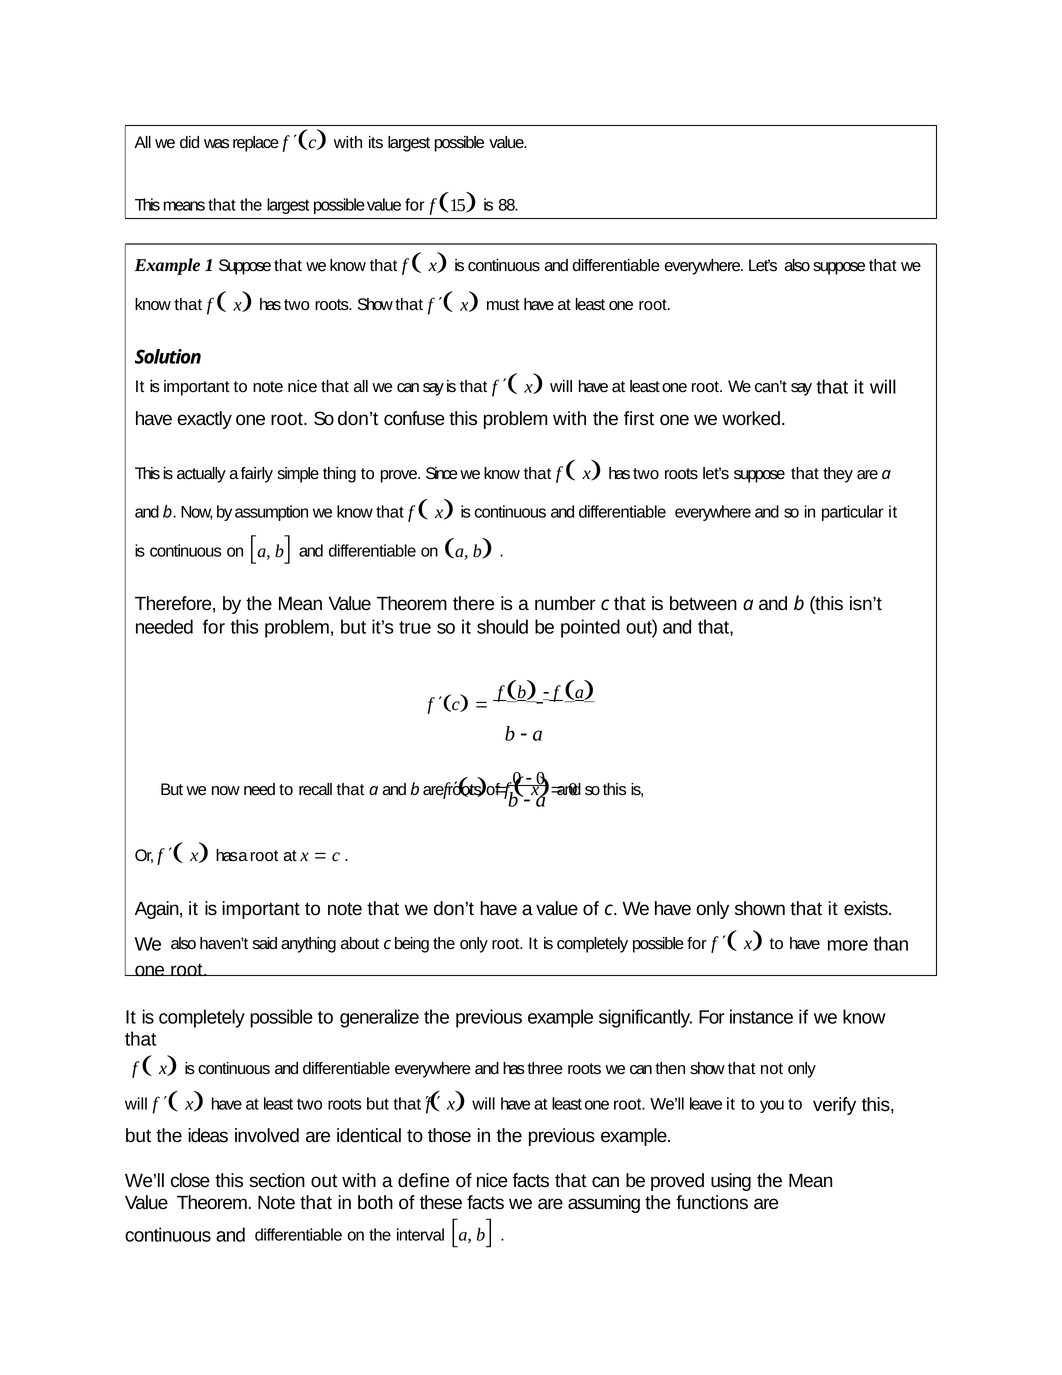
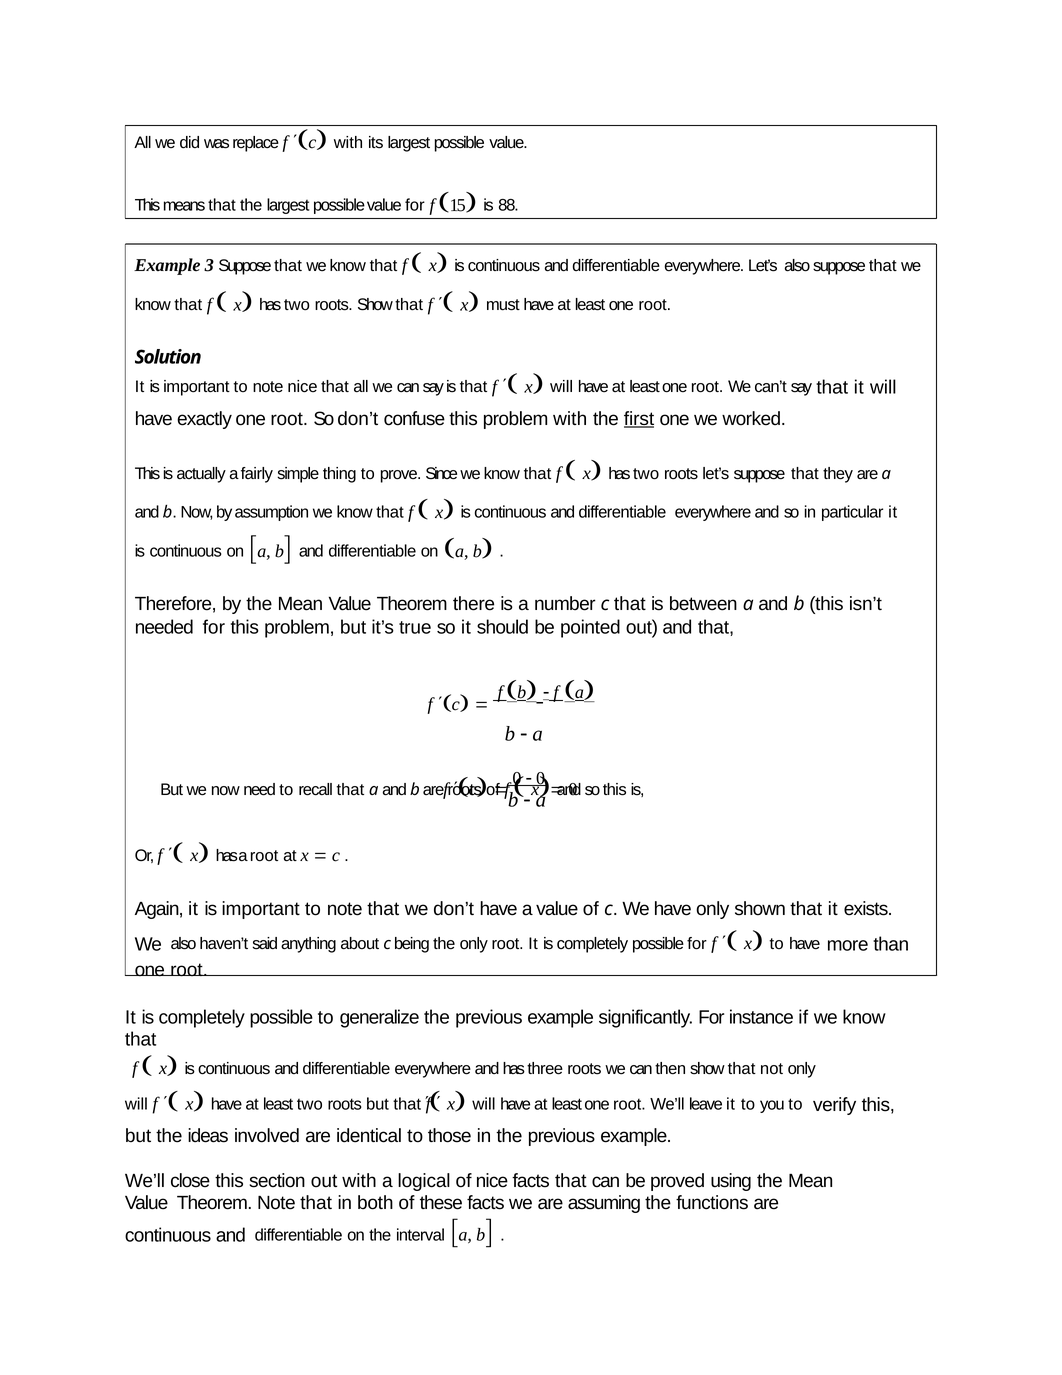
1: 1 -> 3
first underline: none -> present
define: define -> logical
